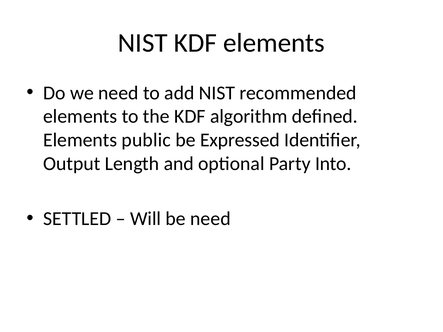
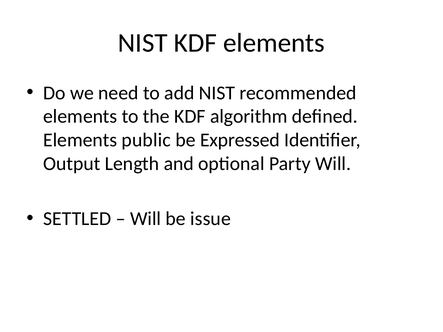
Party Into: Into -> Will
be need: need -> issue
